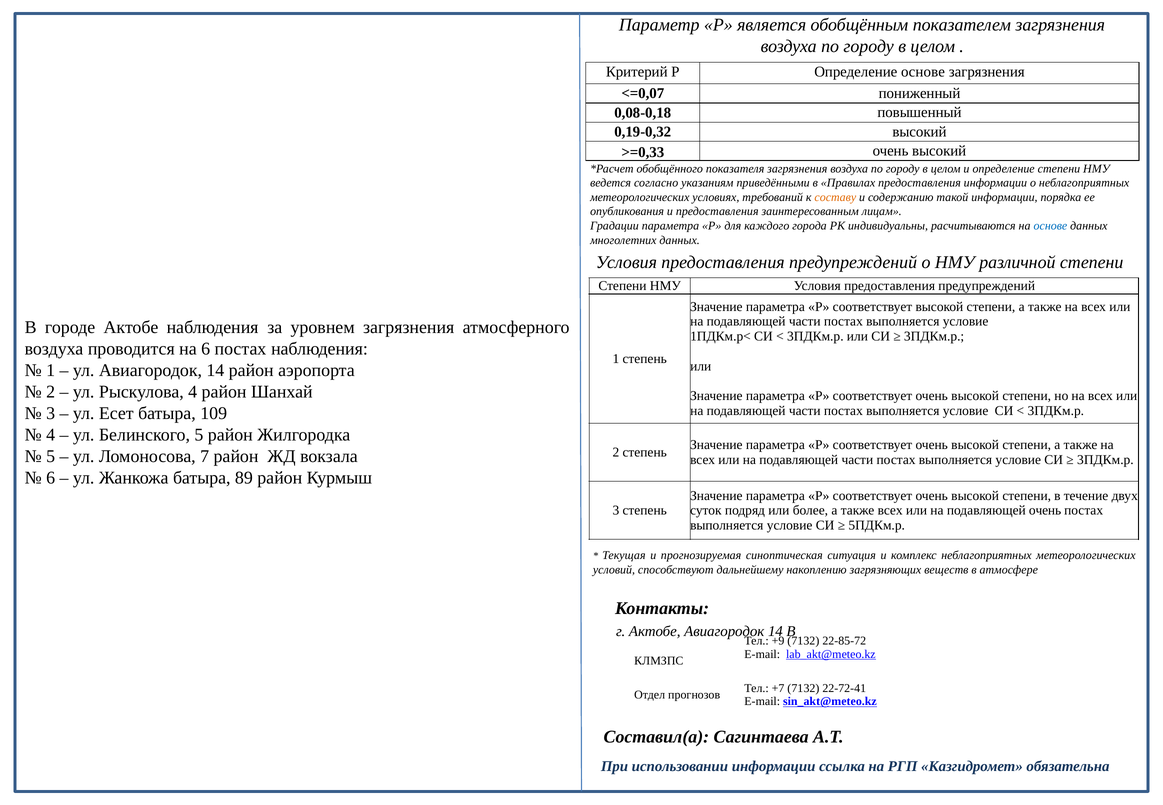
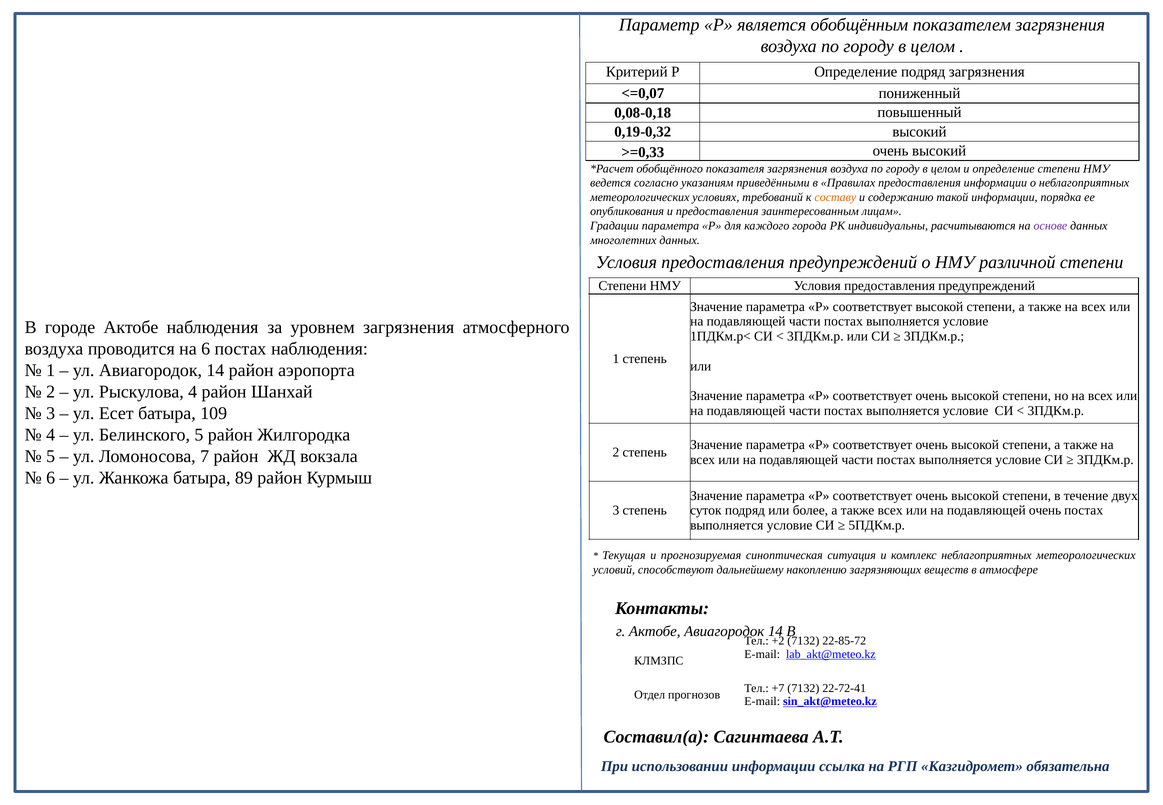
Определение основе: основе -> подряд
основе at (1050, 226) colour: blue -> purple
+9: +9 -> +2
